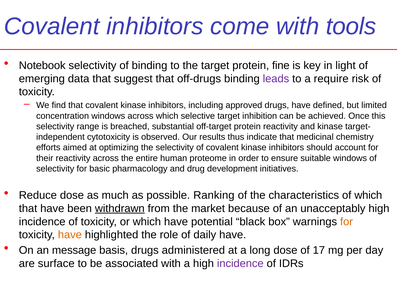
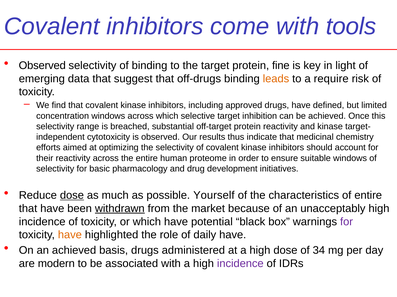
Notebook at (42, 66): Notebook -> Observed
leads colour: purple -> orange
dose at (72, 196) underline: none -> present
Ranking: Ranking -> Yourself
of which: which -> entire
for at (347, 222) colour: orange -> purple
an message: message -> achieved
at a long: long -> high
17: 17 -> 34
surface: surface -> modern
